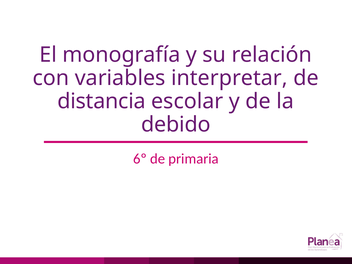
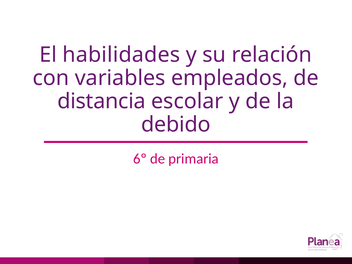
monografía: monografía -> habilidades
interpretar: interpretar -> empleados
